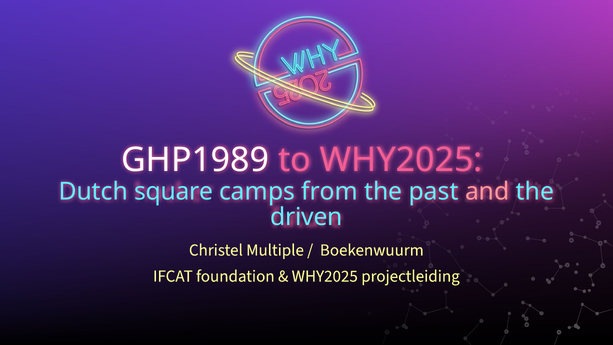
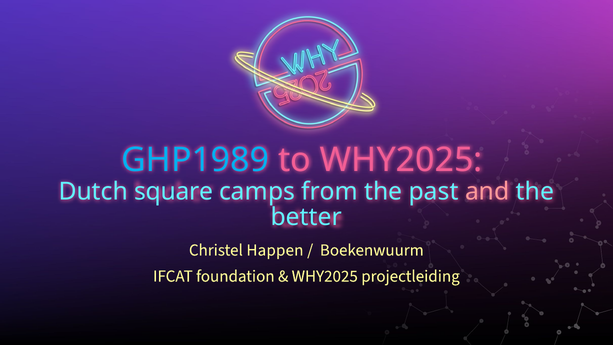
GHP1989 colour: white -> light blue
driven: driven -> better
Multiple: Multiple -> Happen
